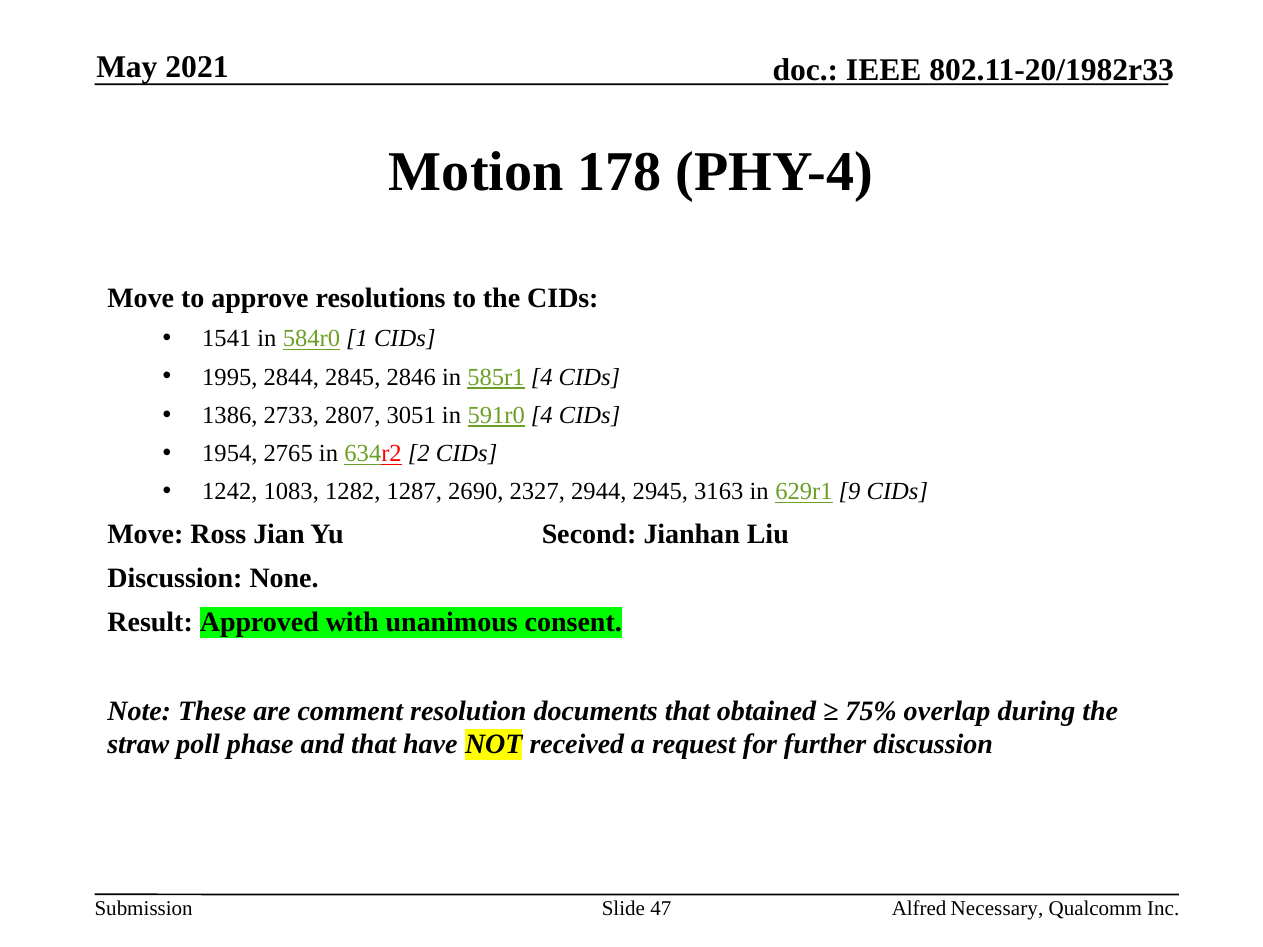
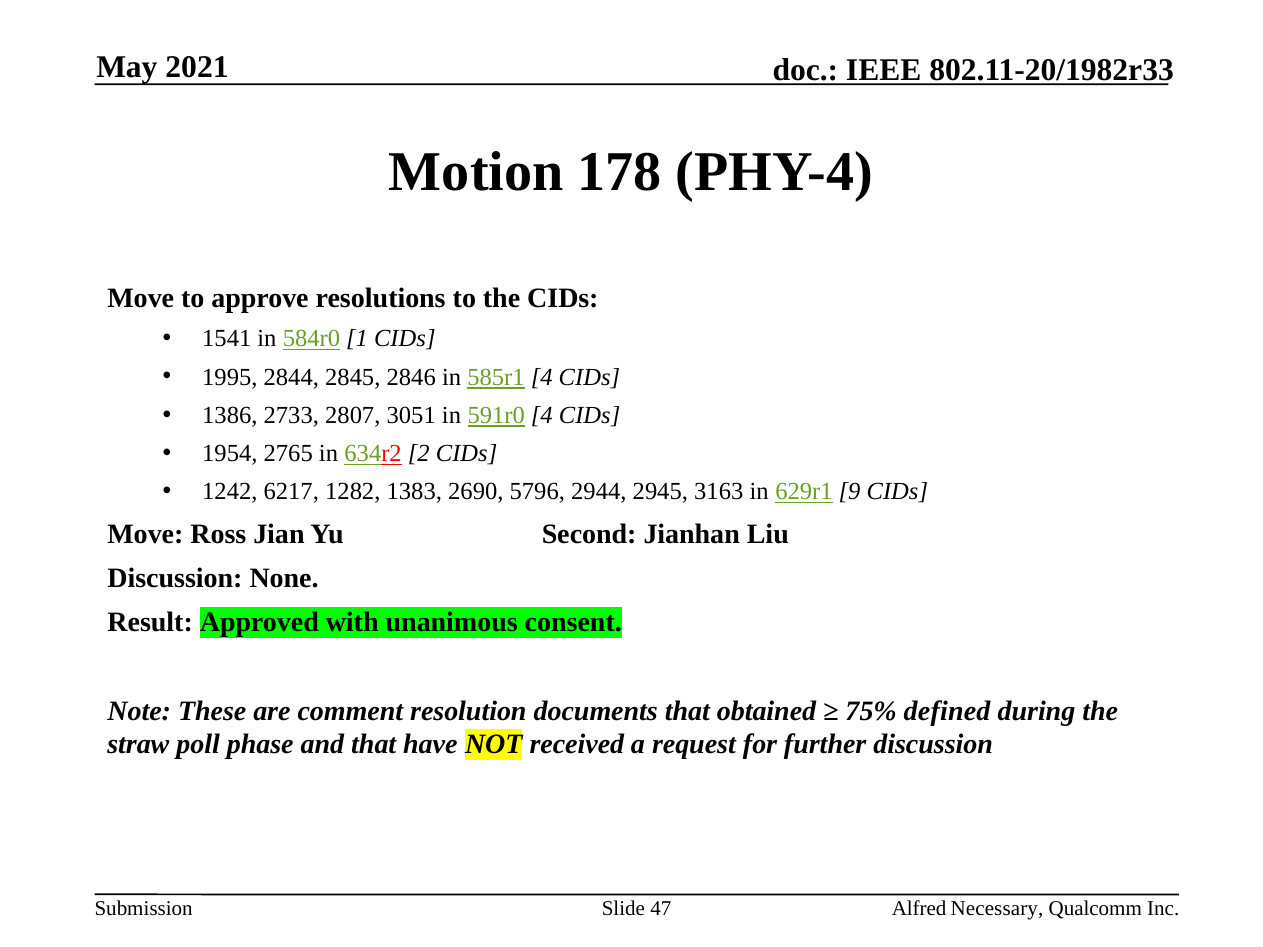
1083: 1083 -> 6217
1287: 1287 -> 1383
2327: 2327 -> 5796
overlap: overlap -> defined
